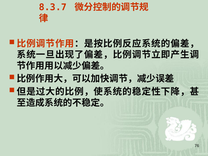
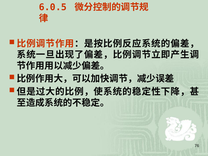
8.3.7: 8.3.7 -> 6.0.5
